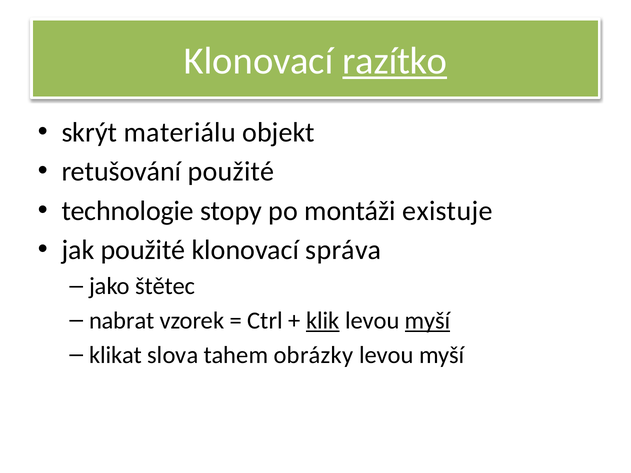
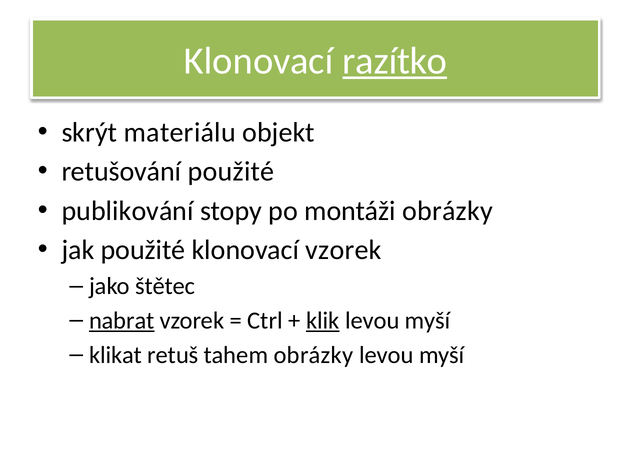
technologie: technologie -> publikování
montáži existuje: existuje -> obrázky
klonovací správa: správa -> vzorek
nabrat underline: none -> present
myší at (428, 321) underline: present -> none
slova: slova -> retuš
